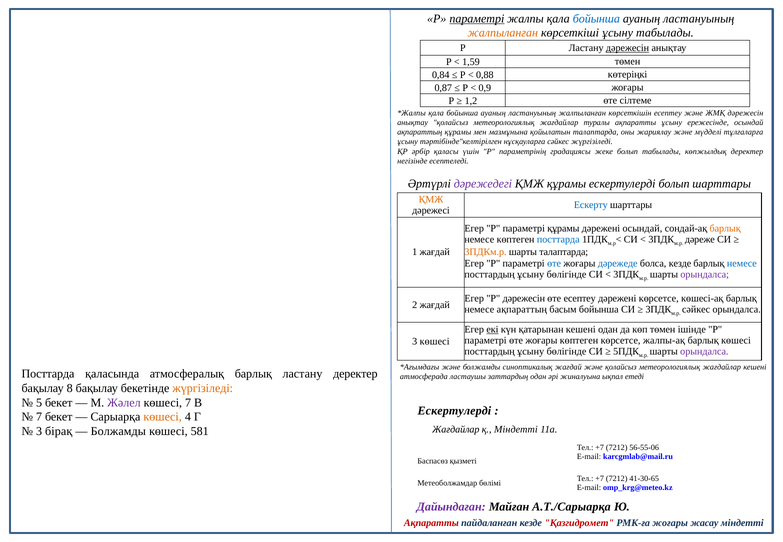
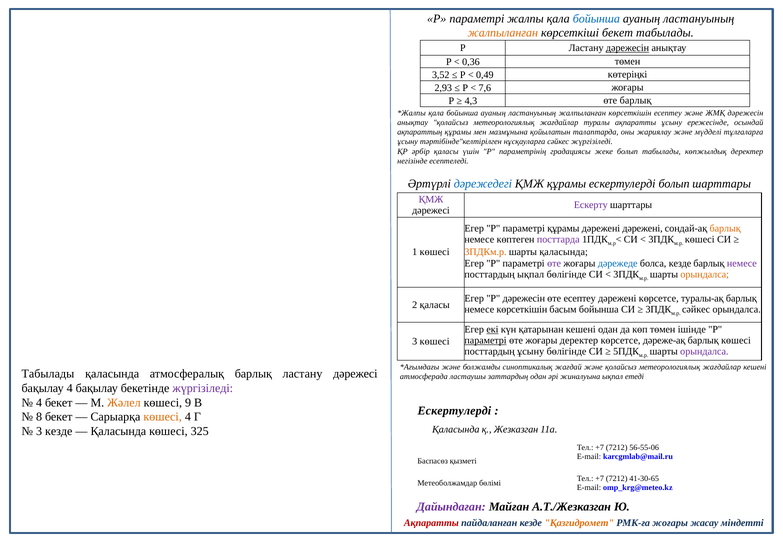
параметрі at (477, 19) underline: present -> none
көрсеткіші ұсыну: ұсыну -> бекет
1,59: 1,59 -> 0,36
0,84: 0,84 -> 3,52
0,88: 0,88 -> 0,49
0,87: 0,87 -> 2,93
0,9: 0,9 -> 7,6
1,2: 1,2 -> 4,3
өте сілтеме: сілтеме -> барлық
дәрежедегі colour: purple -> blue
ҚМЖ at (431, 199) colour: orange -> purple
Ескерту colour: blue -> purple
дәрежені осындай: осындай -> дәрежені
посттарда at (558, 239) colour: blue -> purple
дәреже at (700, 239): дәреже -> көшесі
1 жағдай: жағдай -> көшесі
шарты талаптарда: талаптарда -> қаласында
өте at (554, 263) colour: blue -> purple
немесе at (742, 263) colour: blue -> purple
ұсыну at (531, 274): ұсыну -> ықпал
орындалса at (705, 274) colour: purple -> orange
көшесі-ақ: көшесі-ақ -> туралы-ақ
2 жағдай: жағдай -> қаласы
немесе ақпараттың: ақпараттың -> көрсеткішін
параметрі at (486, 340) underline: none -> present
жоғары көптеген: көптеген -> деректер
жалпы-ақ: жалпы-ақ -> дәреже-ақ
Посттарда at (48, 374): Посттарда -> Табылады
ластану деректер: деректер -> дәрежесі
бақылау 8: 8 -> 4
жүргізіледі at (203, 388) colour: orange -> purple
5 at (39, 403): 5 -> 4
Жәлел colour: purple -> orange
көшесі 7: 7 -> 9
7 at (39, 417): 7 -> 8
Жағдайлар at (456, 430): Жағдайлар -> Қаласында
қ Міндетті: Міндетті -> Жезказган
3 бірақ: бірақ -> кезде
Болжамды at (118, 432): Болжамды -> Қаласында
581: 581 -> 325
А.Т./Сарыарқа: А.Т./Сарыарқа -> А.Т./Жезказган
Қазгидромет colour: red -> orange
